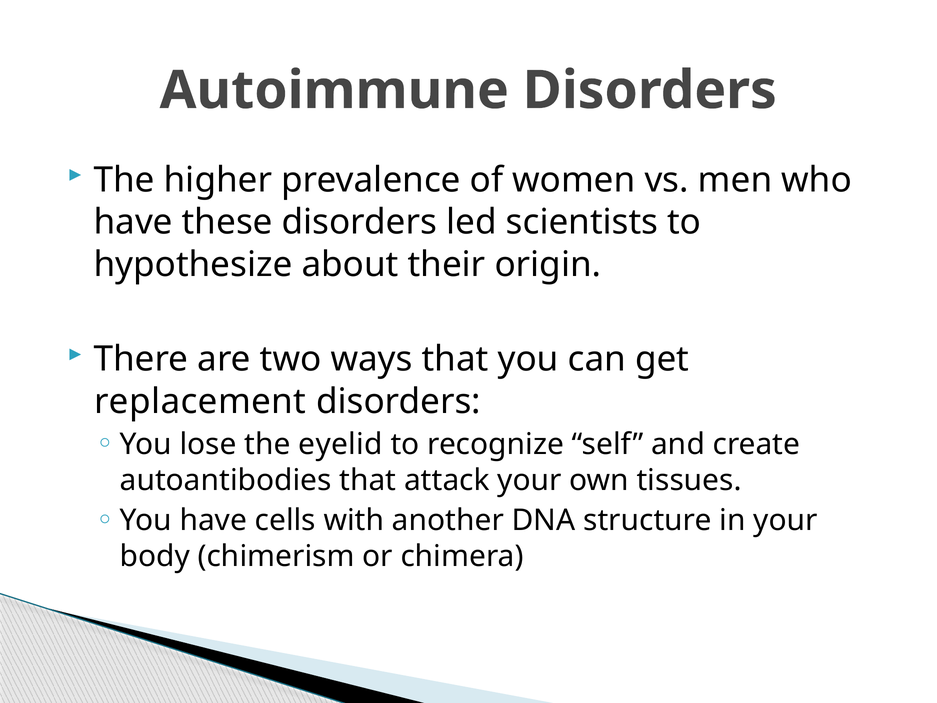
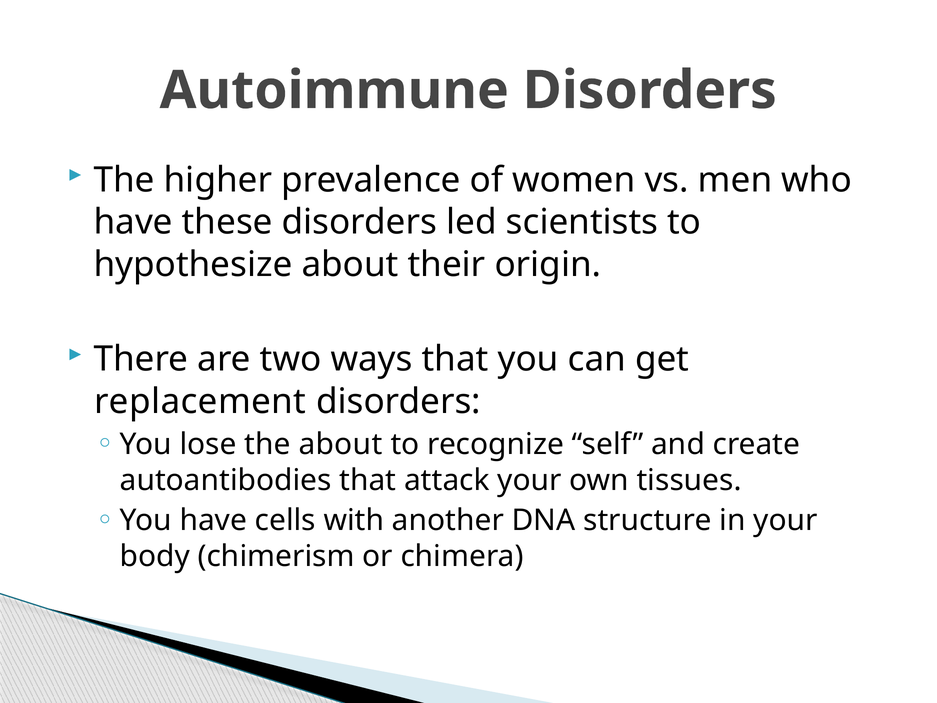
the eyelid: eyelid -> about
